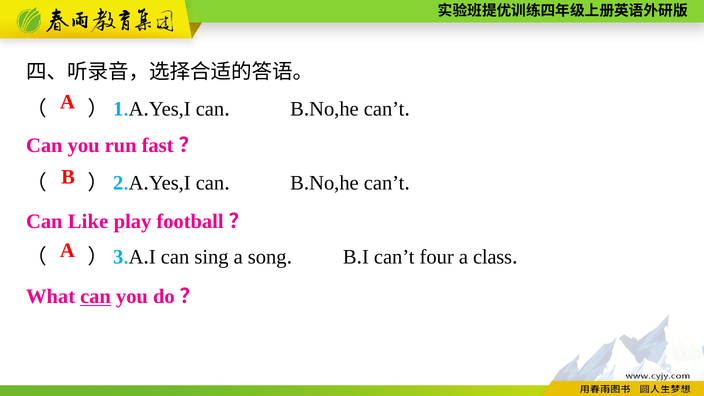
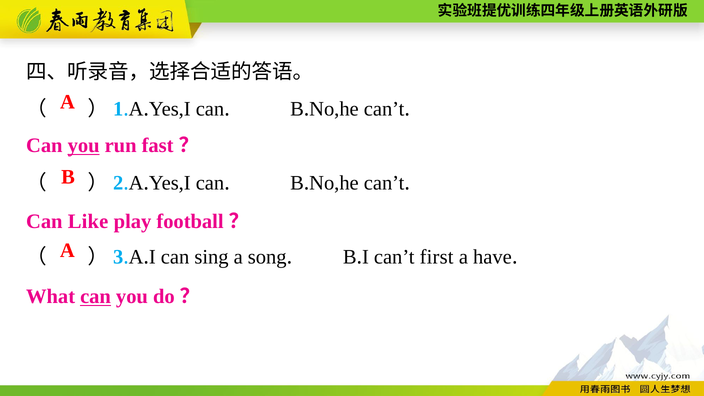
you at (84, 146) underline: none -> present
four: four -> first
class: class -> have
